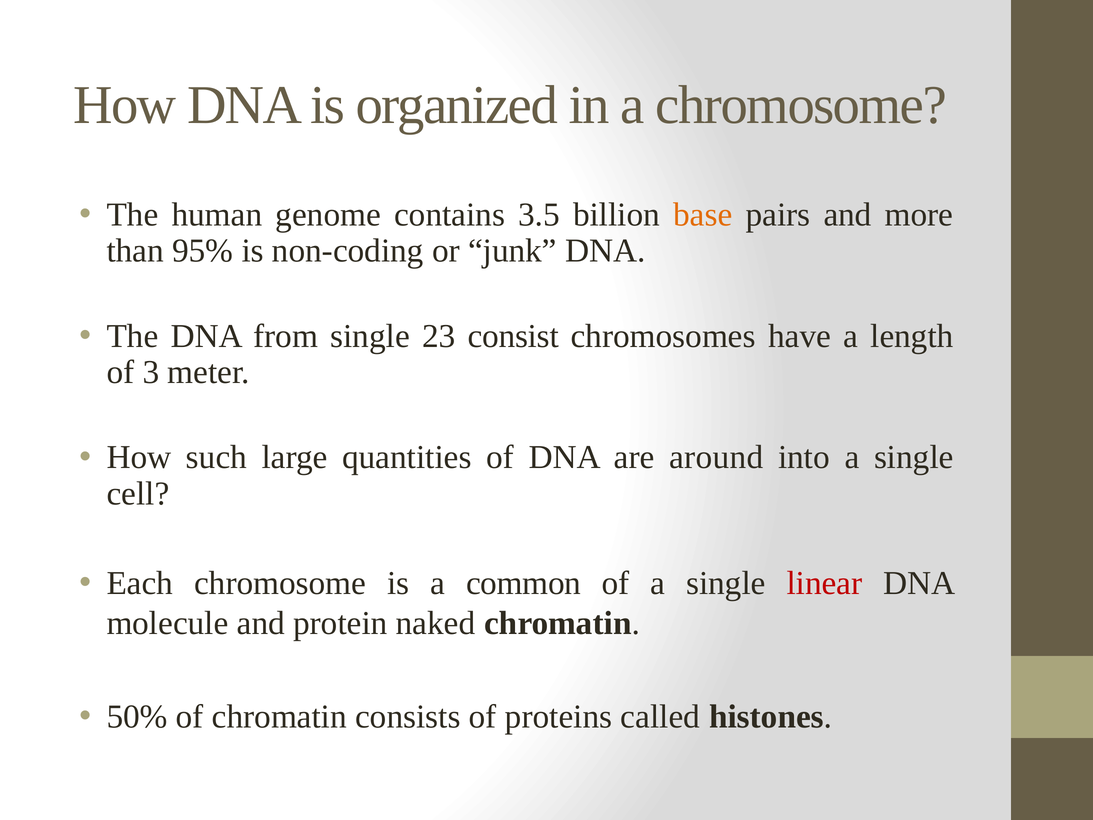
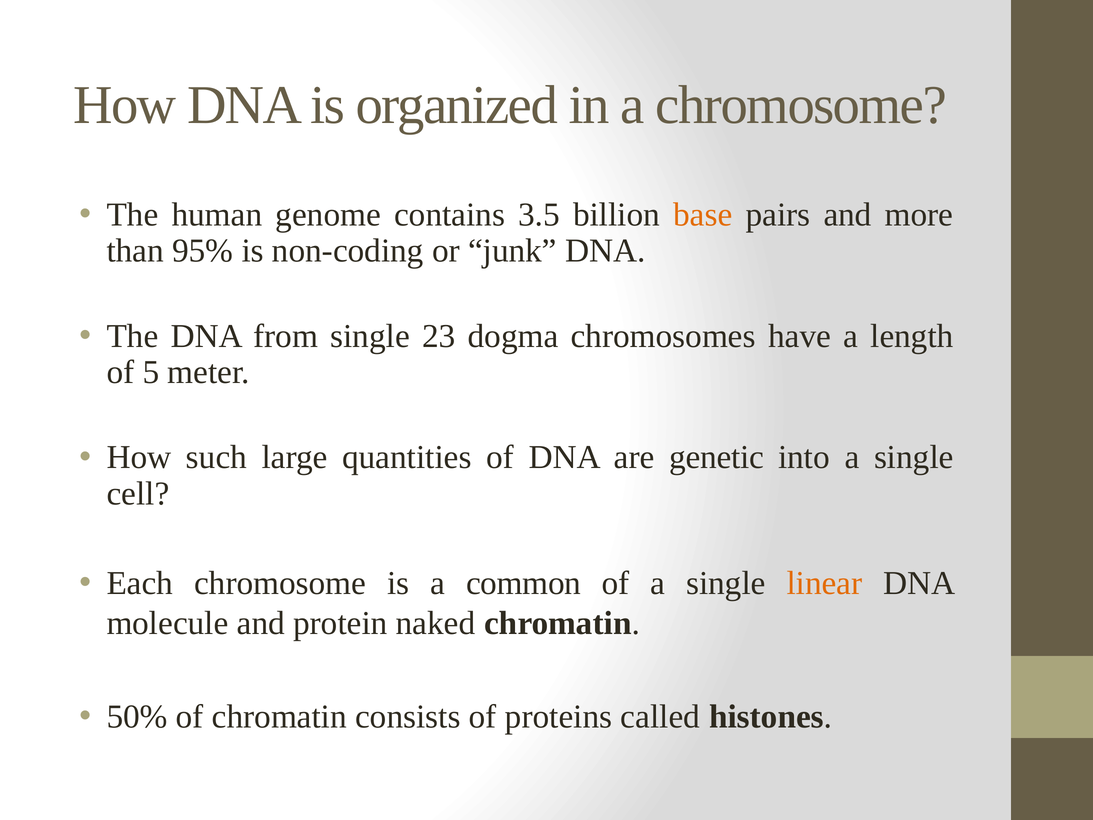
consist: consist -> dogma
3: 3 -> 5
around: around -> genetic
linear colour: red -> orange
